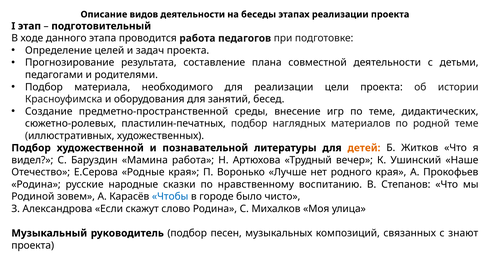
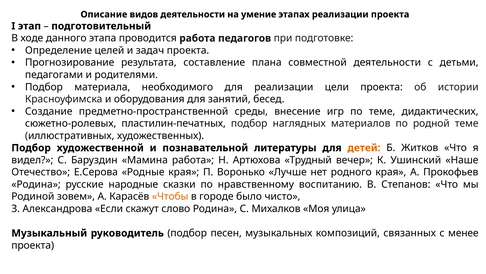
беседы: беседы -> умение
Чтобы colour: blue -> orange
знают: знают -> менее
